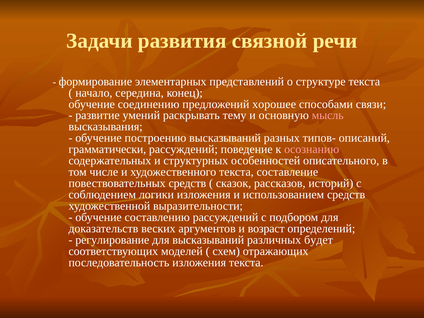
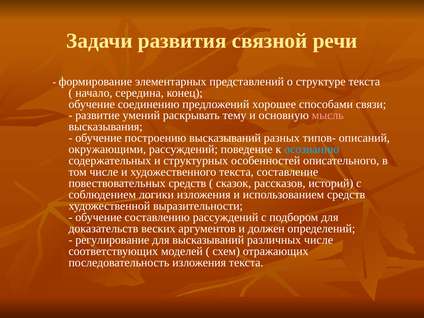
грамматически: грамматически -> окружающими
осознанию colour: pink -> light blue
возраст: возраст -> должен
различных будет: будет -> числе
